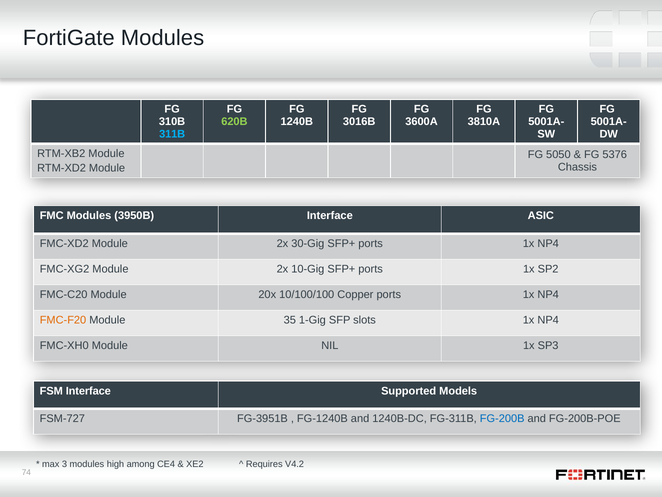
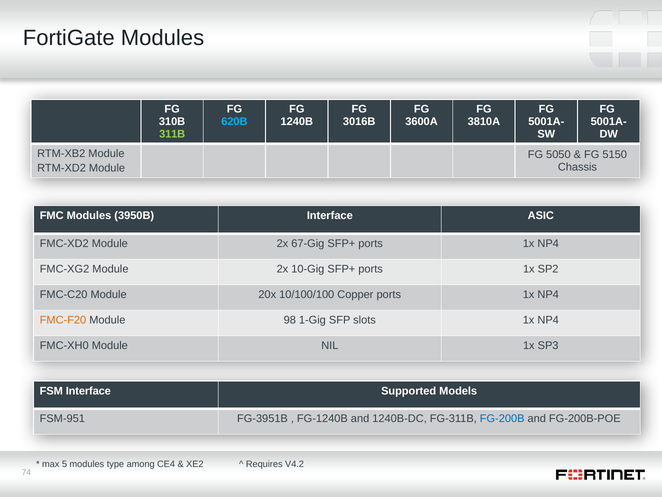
620B colour: light green -> light blue
311B colour: light blue -> light green
5376: 5376 -> 5150
30-Gig: 30-Gig -> 67-Gig
35: 35 -> 98
FSM-727: FSM-727 -> FSM-951
3: 3 -> 5
high: high -> type
